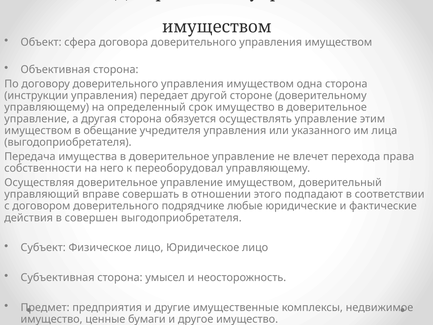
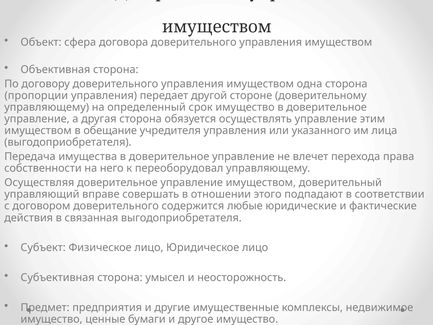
инструкции: инструкции -> пропорции
подрядчике: подрядчике -> содержится
совершен: совершен -> связанная
